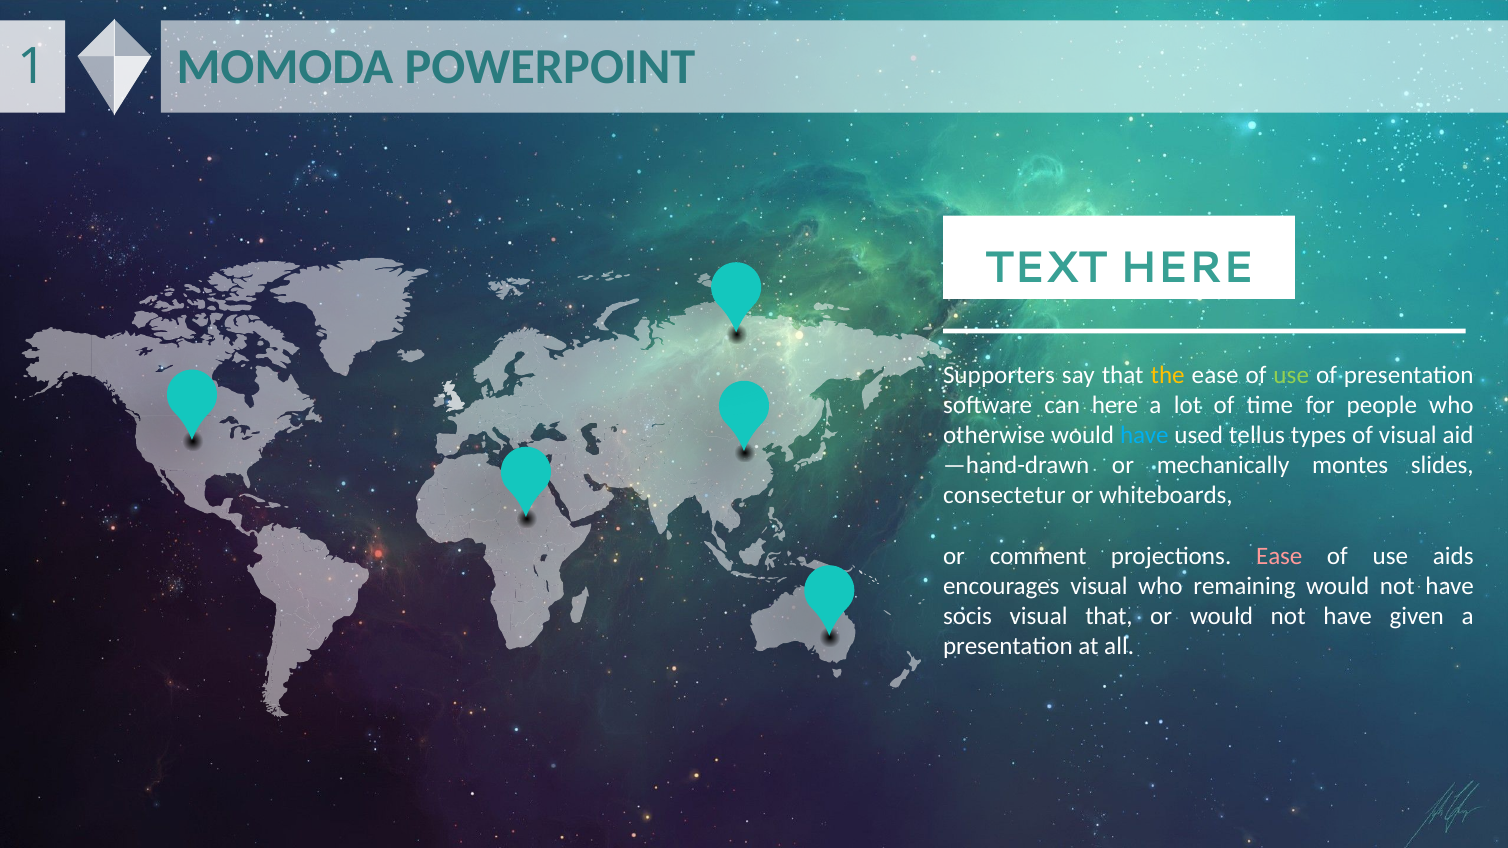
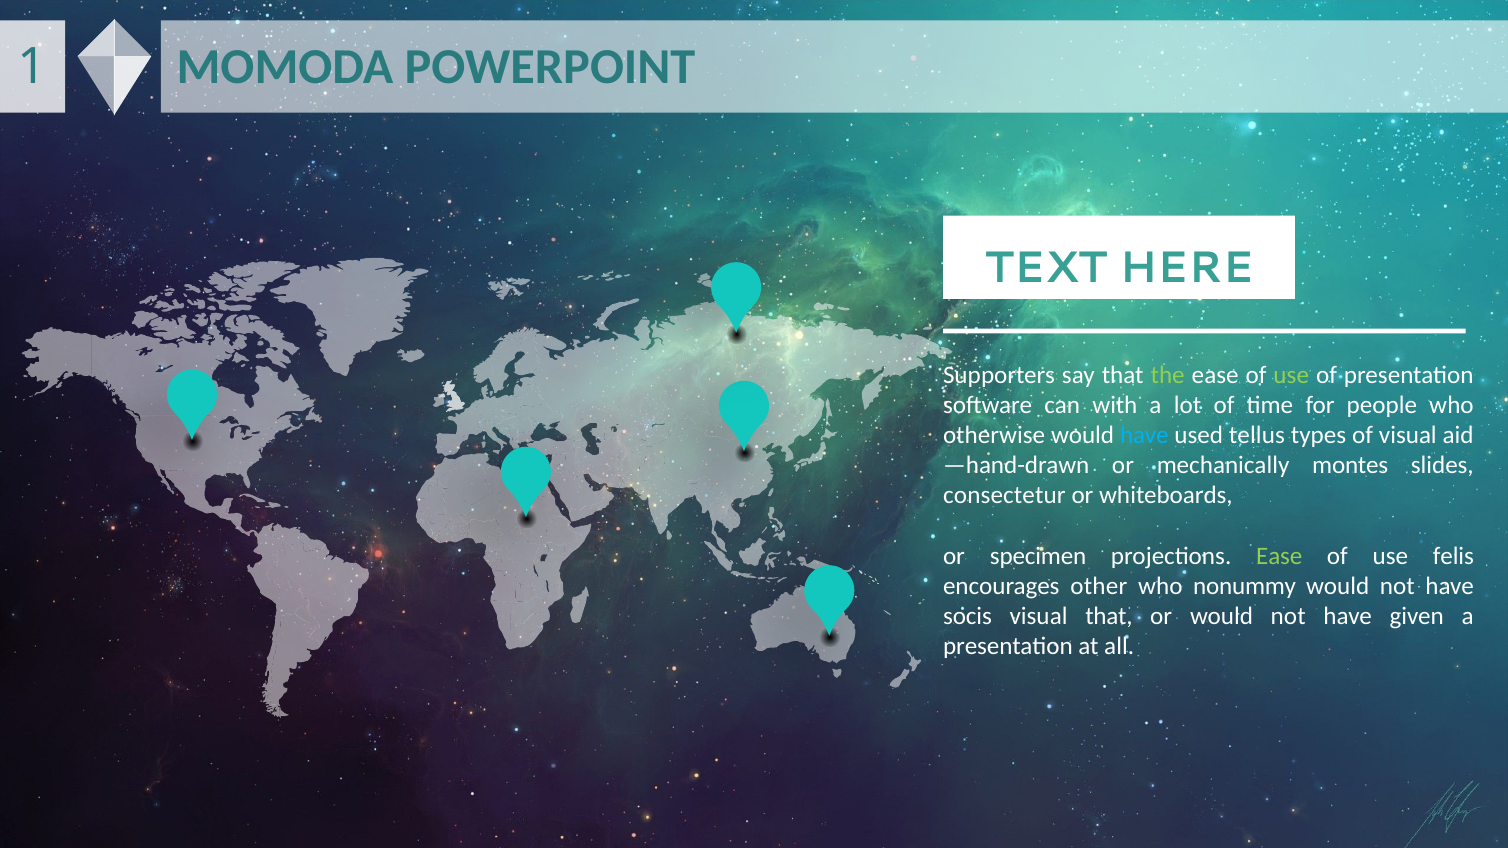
the colour: yellow -> light green
can here: here -> with
comment: comment -> specimen
Ease at (1279, 556) colour: pink -> light green
aids: aids -> felis
encourages visual: visual -> other
remaining: remaining -> nonummy
